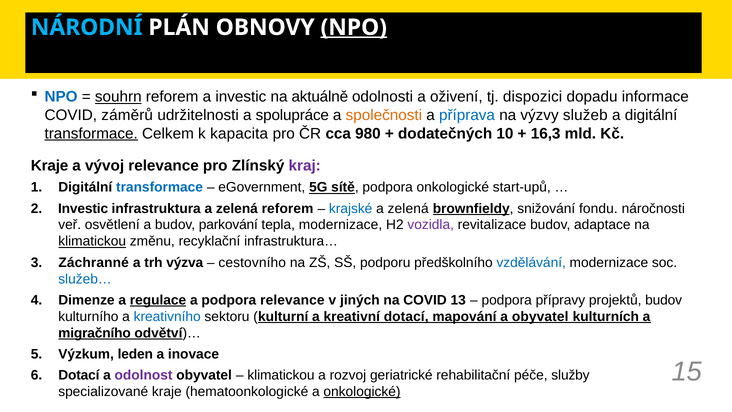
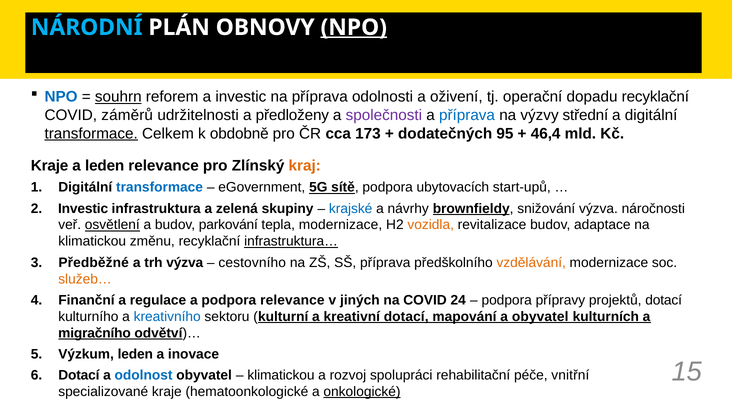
na aktuálně: aktuálně -> příprava
dispozici: dispozici -> operační
dopadu informace: informace -> recyklační
spolupráce: spolupráce -> předloženy
společnosti colour: orange -> purple
služeb: služeb -> střední
kapacita: kapacita -> obdobně
980: 980 -> 173
10: 10 -> 95
16,3: 16,3 -> 46,4
a vývoj: vývoj -> leden
kraj colour: purple -> orange
podpora onkologické: onkologické -> ubytovacích
zelená reforem: reforem -> skupiny
zelená at (408, 208): zelená -> návrhy
snižování fondu: fondu -> výzva
osvětlení underline: none -> present
vozidla colour: purple -> orange
klimatickou at (92, 241) underline: present -> none
infrastruktura… underline: none -> present
Záchranné: Záchranné -> Předběžné
SŠ podporu: podporu -> příprava
vzdělávání colour: blue -> orange
služeb… colour: blue -> orange
Dimenze: Dimenze -> Finanční
regulace underline: present -> none
13: 13 -> 24
projektů budov: budov -> dotací
odolnost colour: purple -> blue
geriatrické: geriatrické -> spolupráci
služby: služby -> vnitřní
